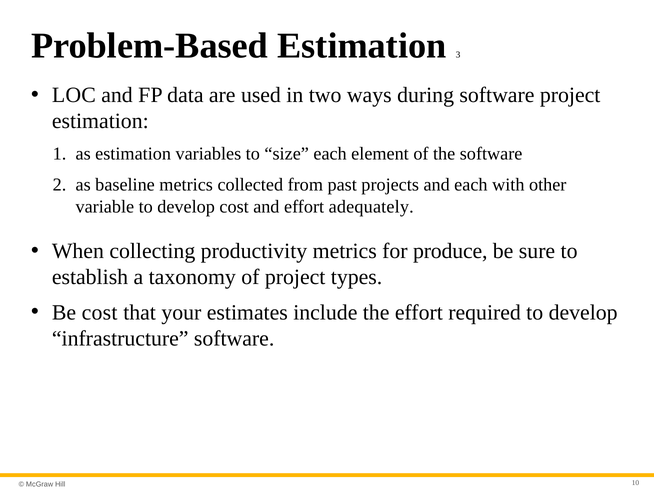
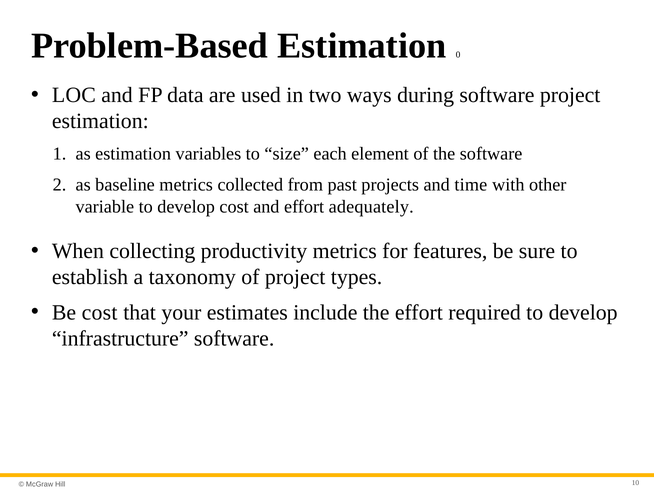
3: 3 -> 0
and each: each -> time
produce: produce -> features
